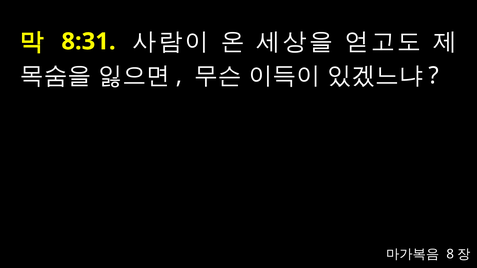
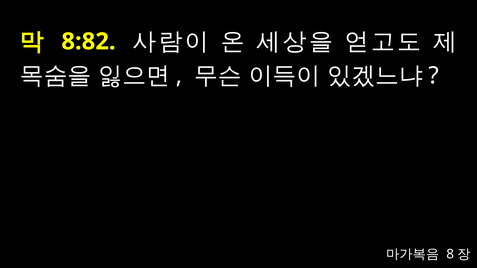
8:31: 8:31 -> 8:82
